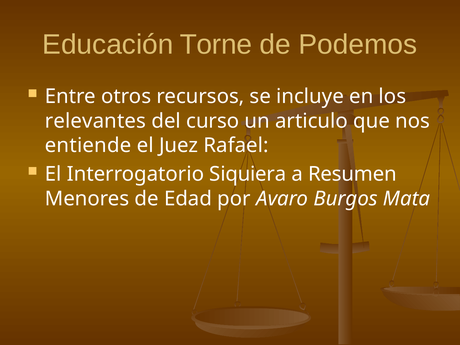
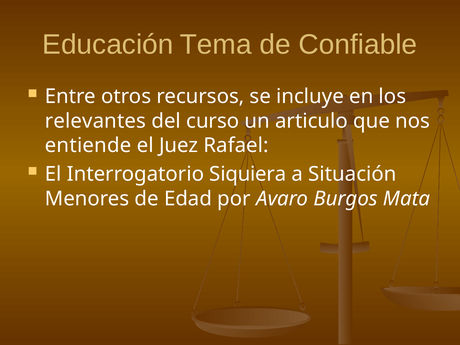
Torne: Torne -> Tema
Podemos: Podemos -> Confiable
Resumen: Resumen -> Situación
